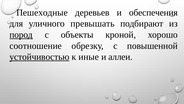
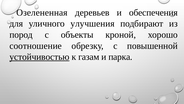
Пешеходные: Пешеходные -> Озелененная
превышать: превышать -> улучшения
пород underline: present -> none
иные: иные -> газам
аллеи: аллеи -> парка
